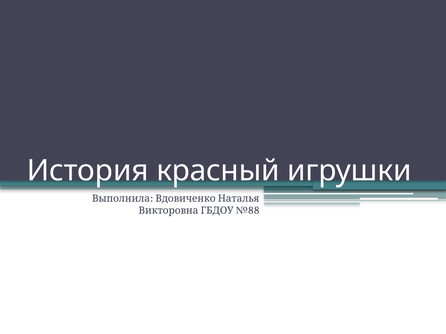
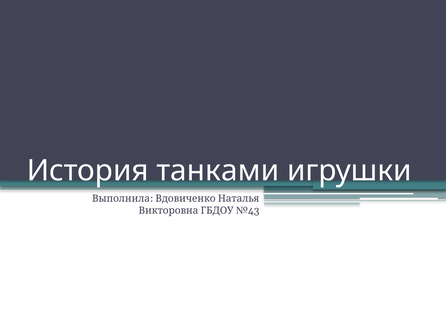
красный: красный -> танками
№88: №88 -> №43
